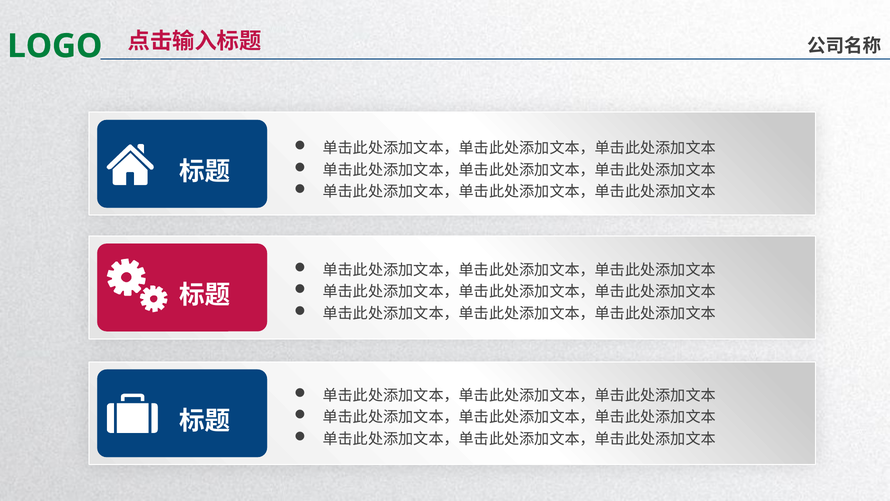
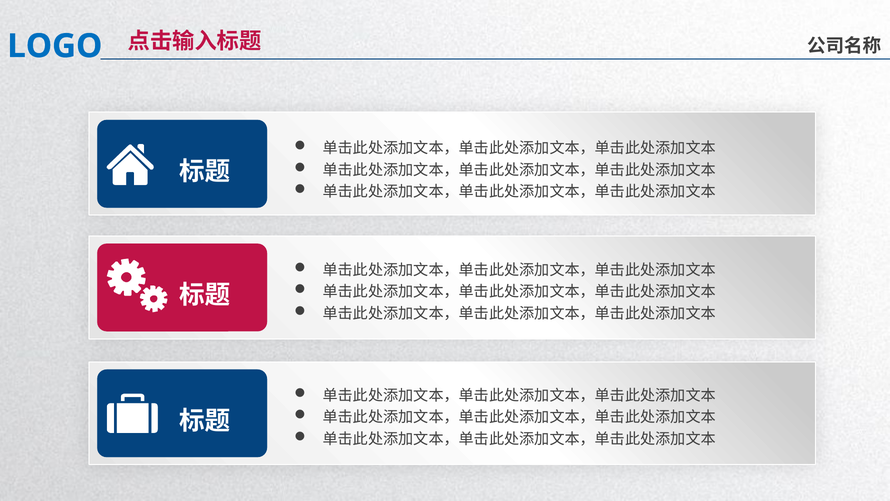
LOGO colour: green -> blue
